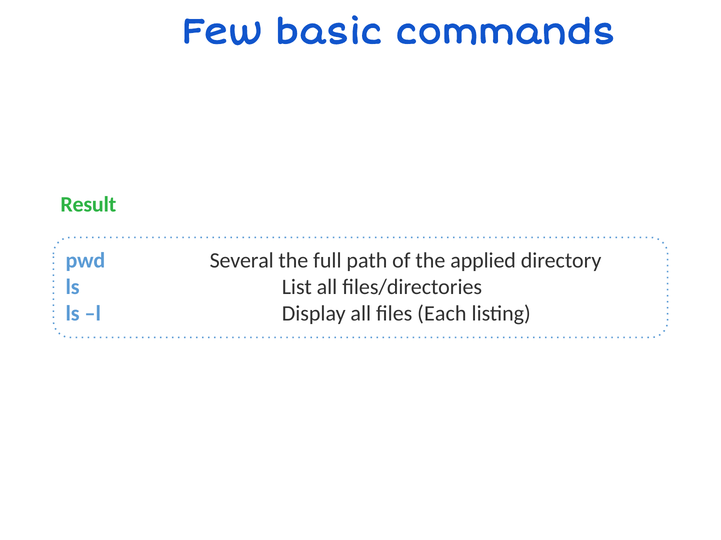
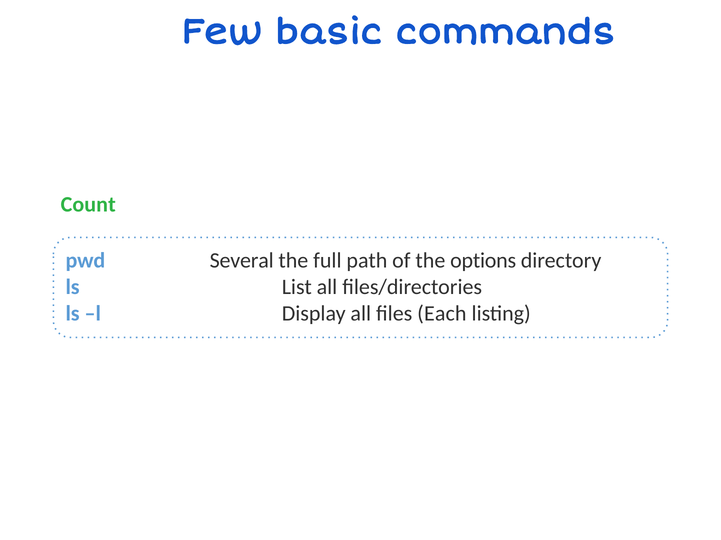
Result: Result -> Count
applied: applied -> options
